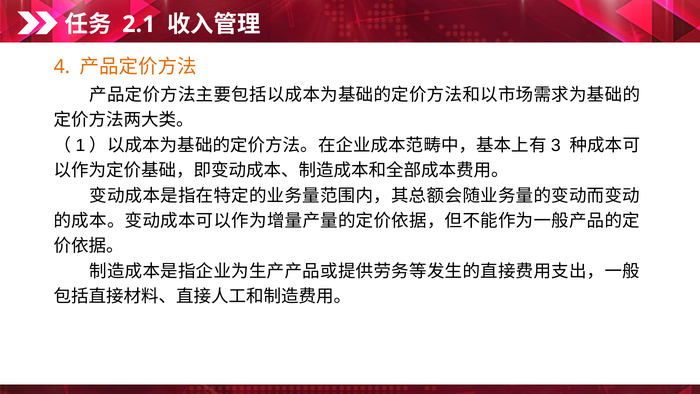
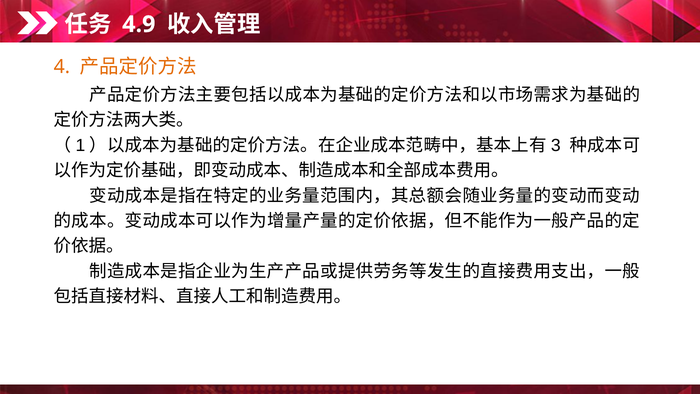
2.1: 2.1 -> 4.9
